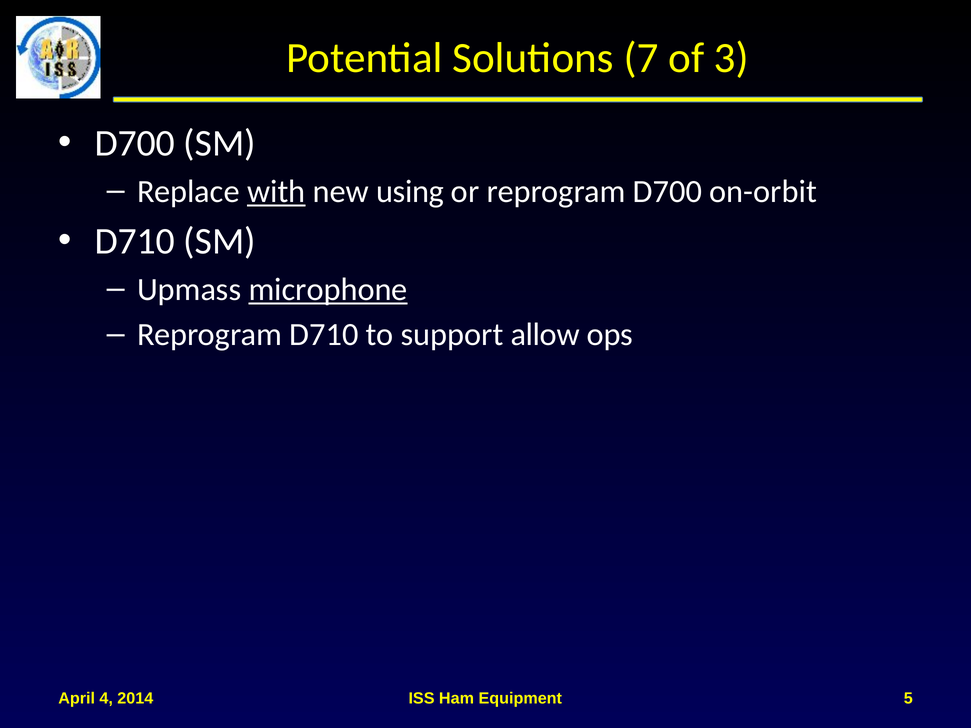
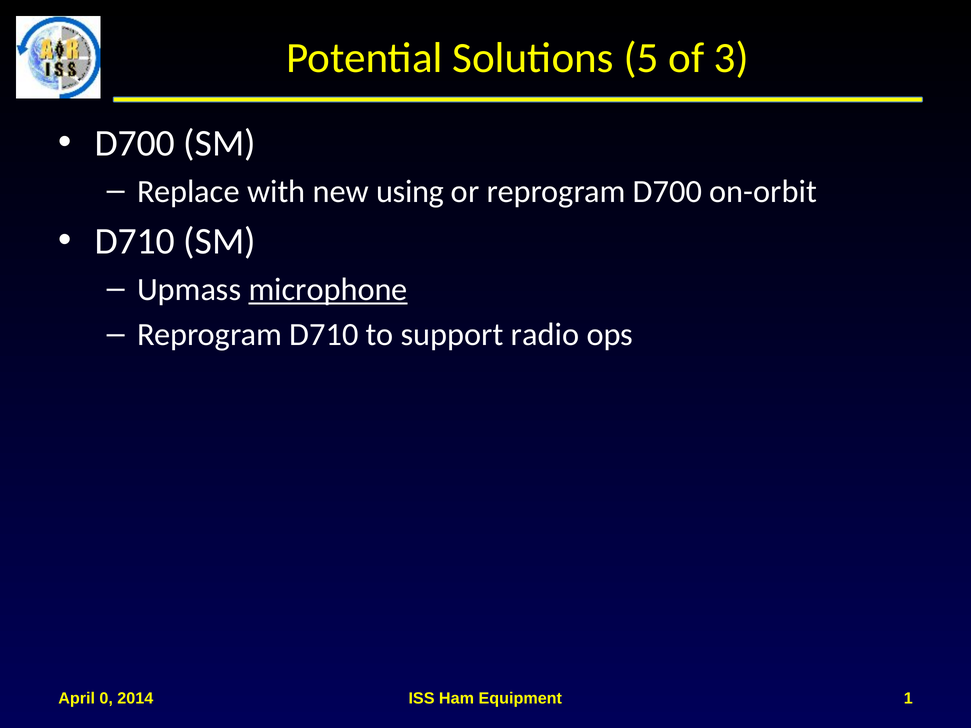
7: 7 -> 5
with underline: present -> none
allow: allow -> radio
4: 4 -> 0
5: 5 -> 1
